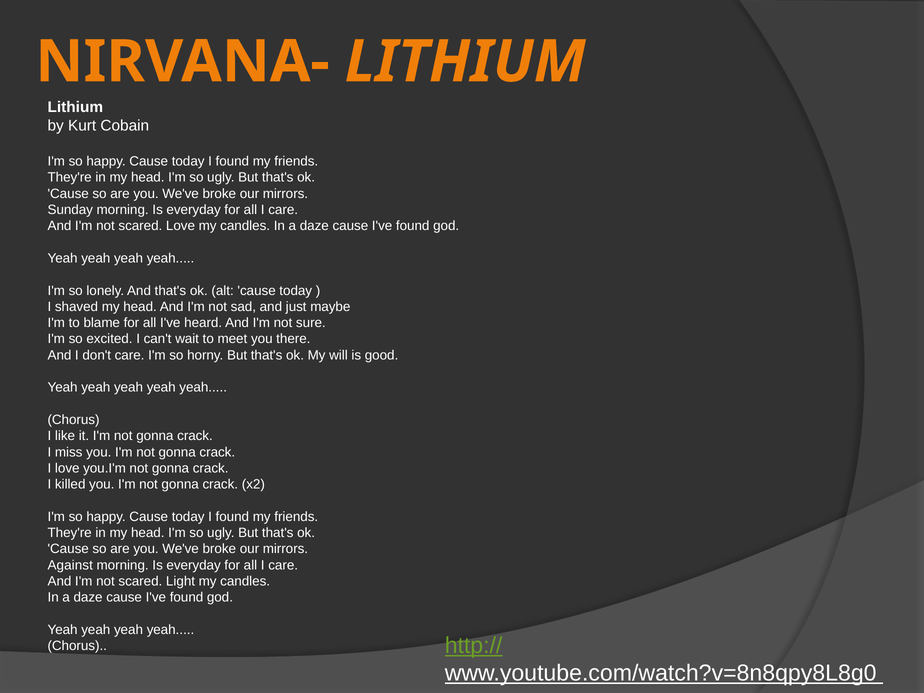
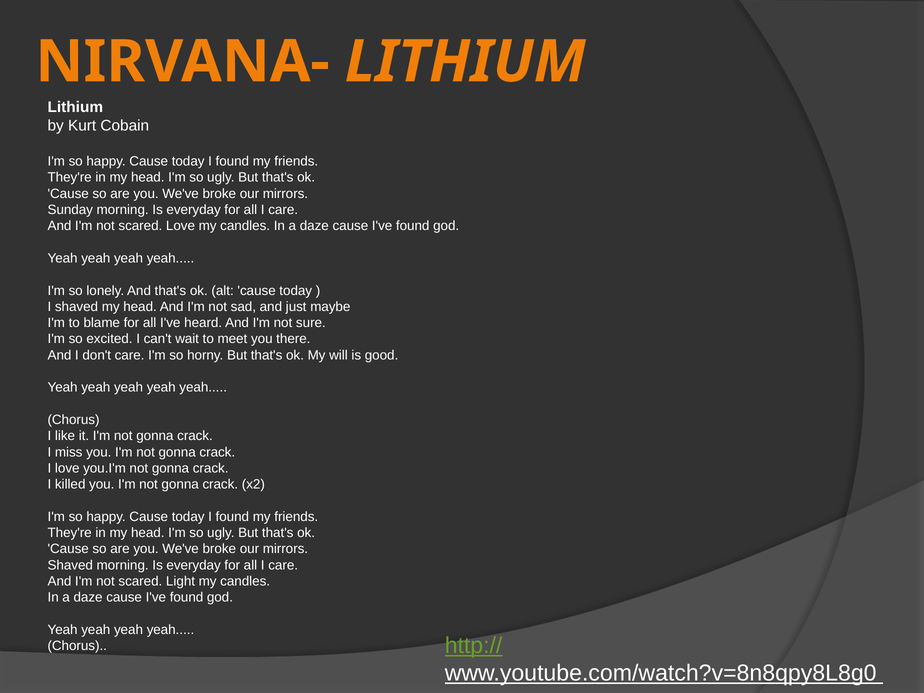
Against at (70, 565): Against -> Shaved
